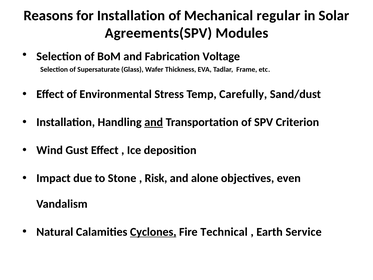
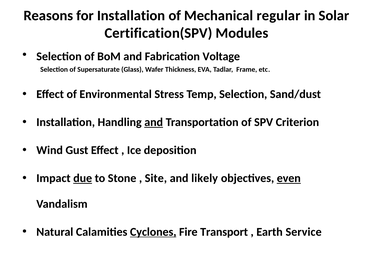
Agreements(SPV: Agreements(SPV -> Certification(SPV
Temp Carefully: Carefully -> Selection
due underline: none -> present
Risk: Risk -> Site
alone: alone -> likely
even underline: none -> present
Technical: Technical -> Transport
